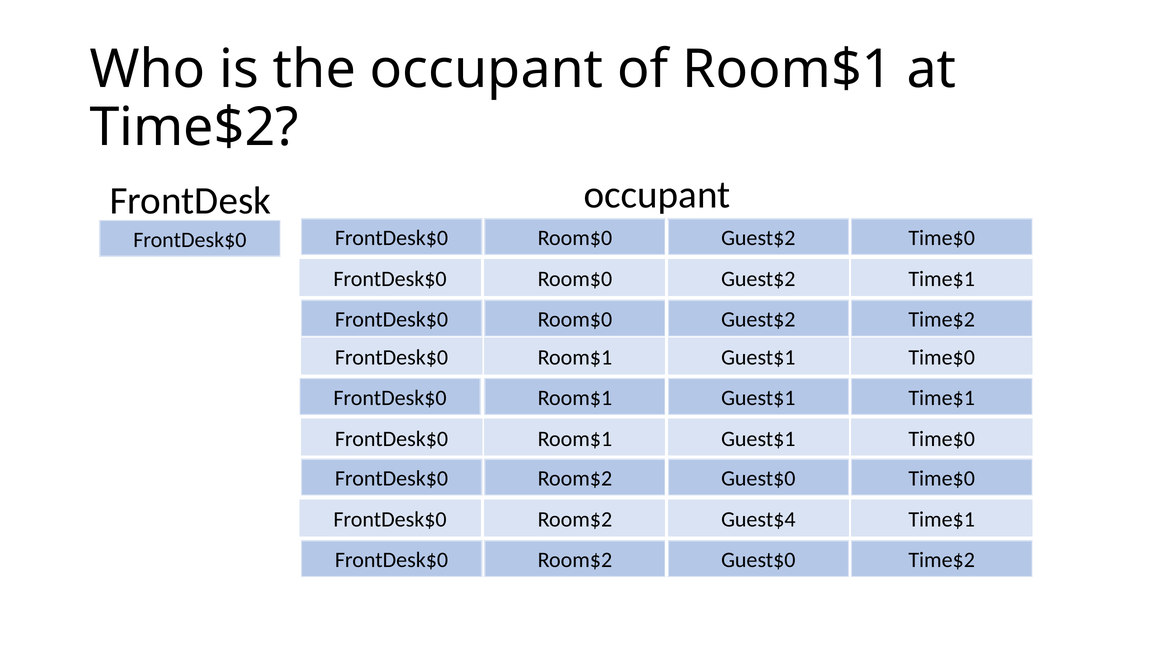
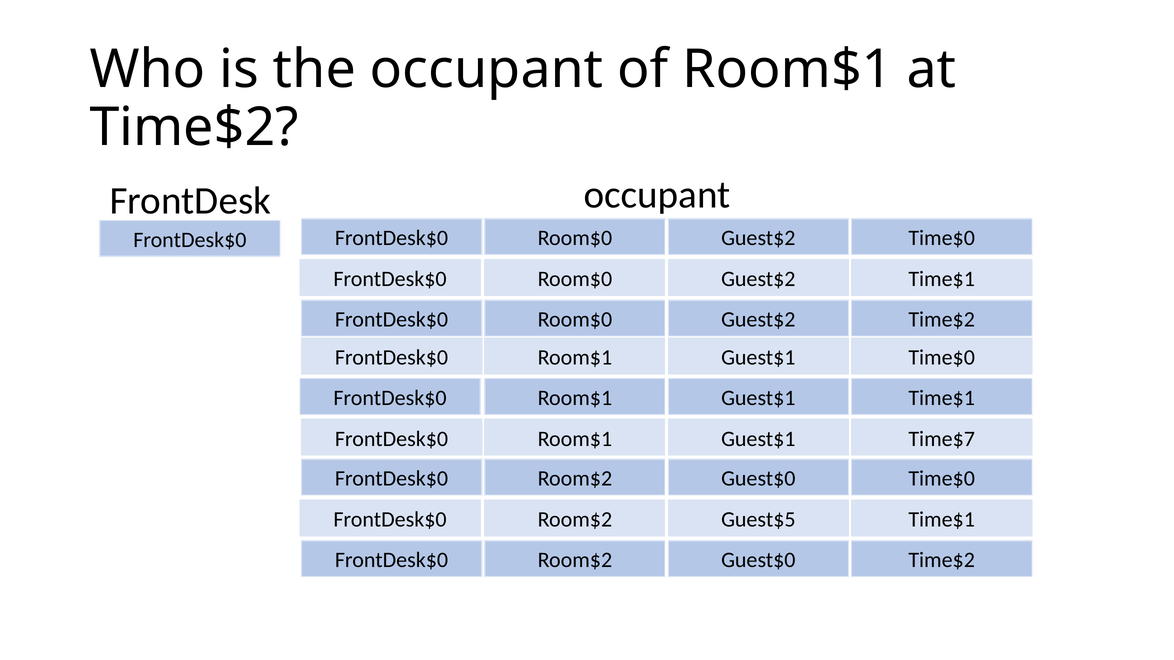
Time$0 at (942, 439): Time$0 -> Time$7
Guest$4: Guest$4 -> Guest$5
